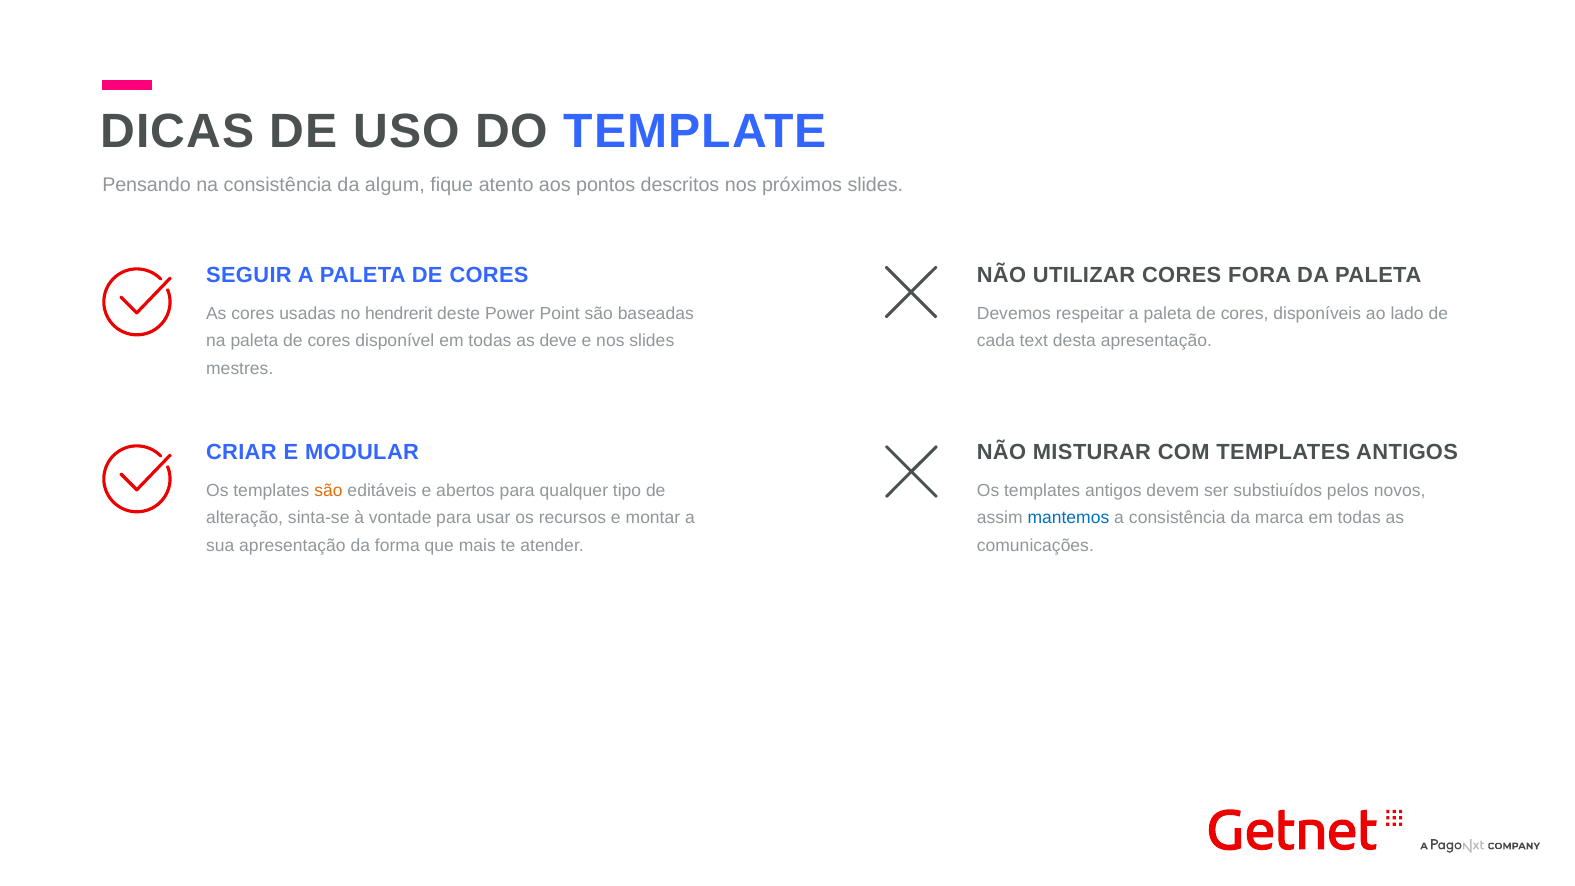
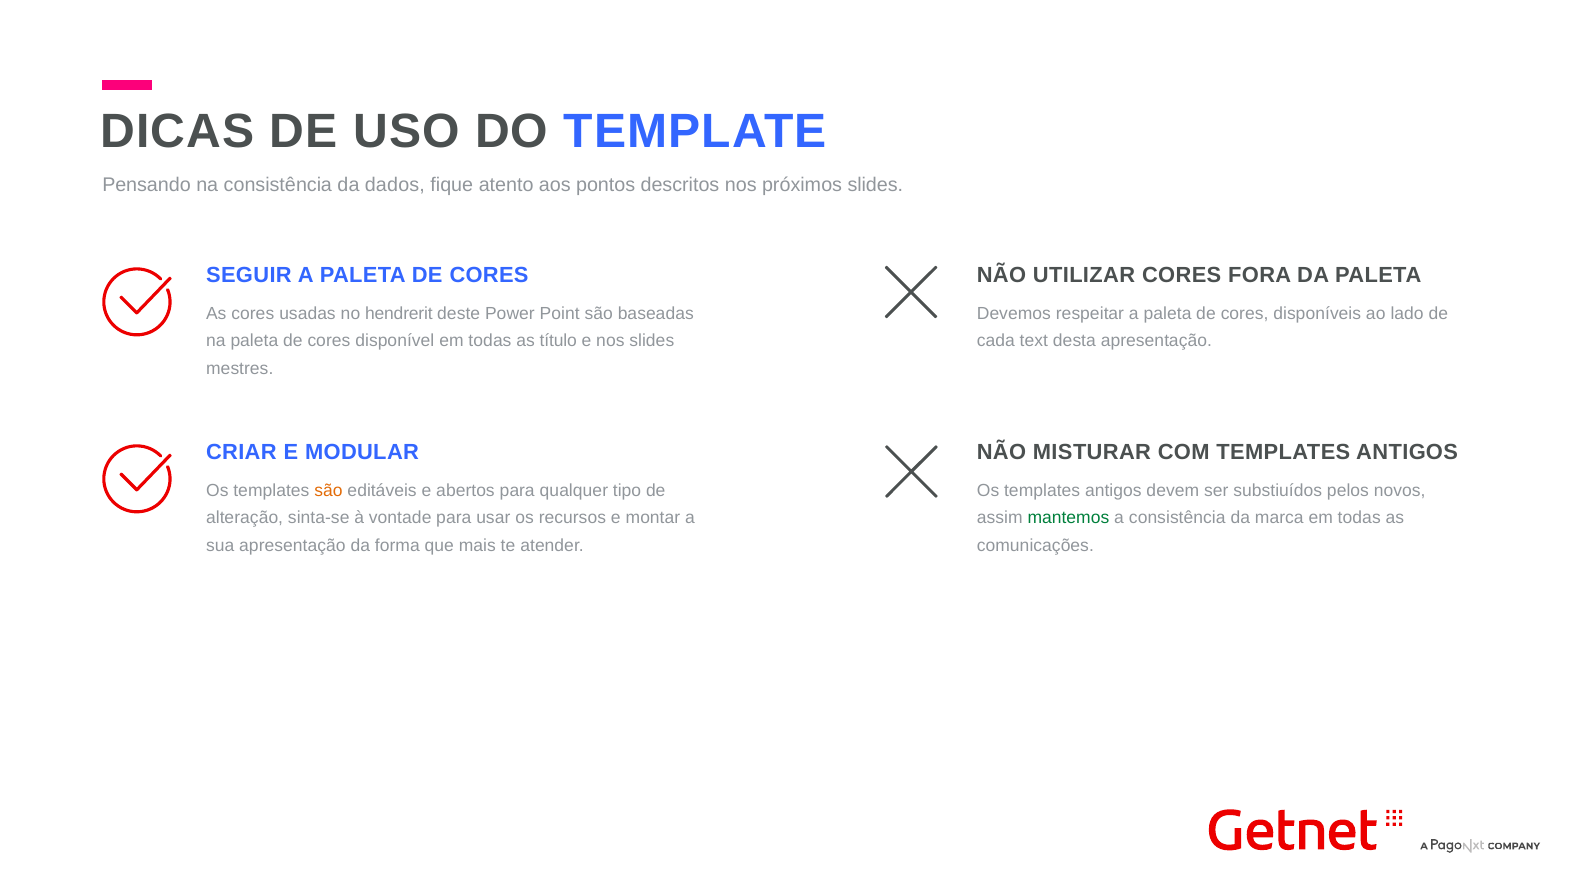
algum: algum -> dados
deve: deve -> título
mantemos colour: blue -> green
